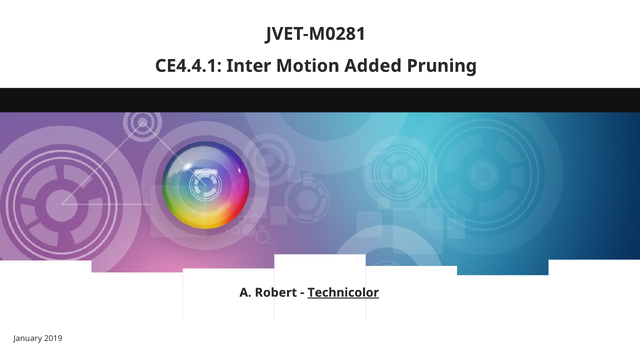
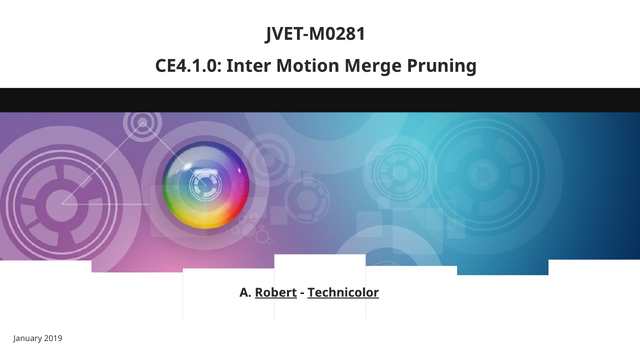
CE4.4.1: CE4.4.1 -> CE4.1.0
Added: Added -> Merge
Robert underline: none -> present
